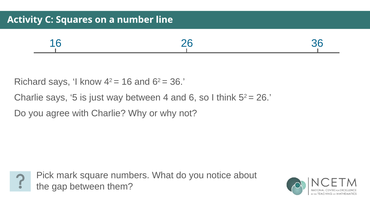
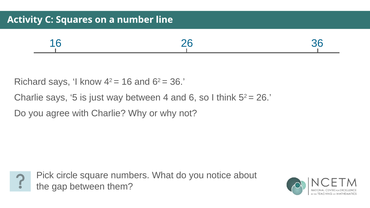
mark: mark -> circle
